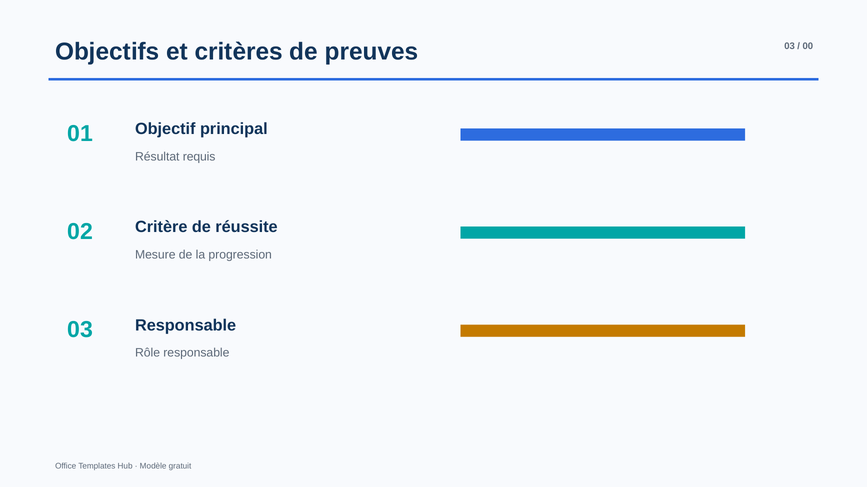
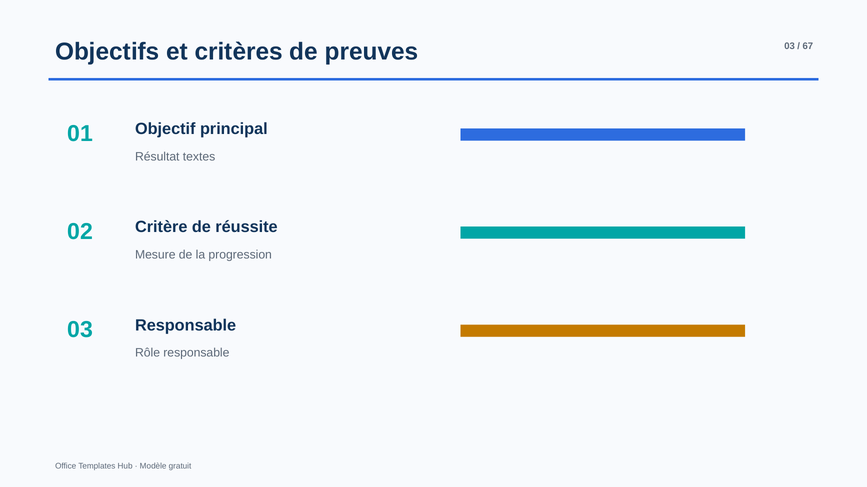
00: 00 -> 67
requis: requis -> textes
